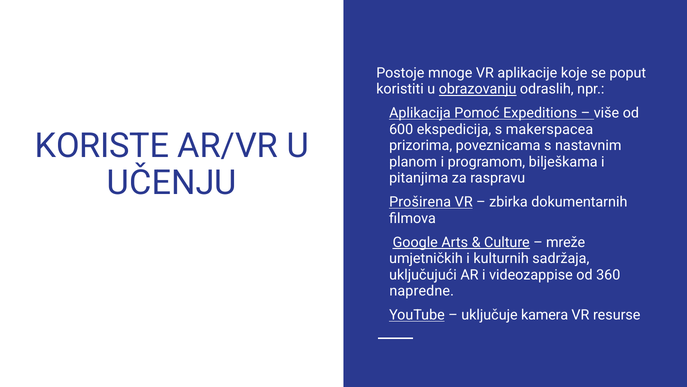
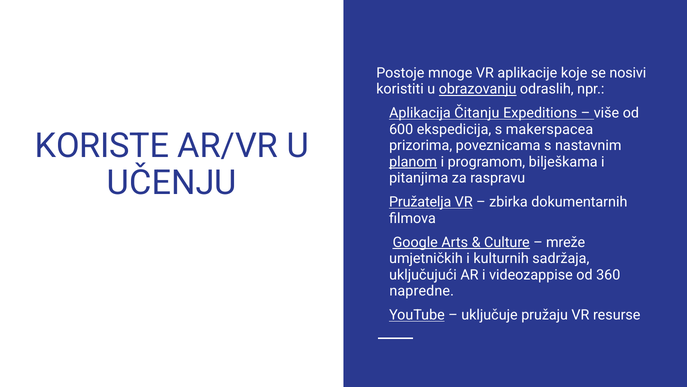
poput: poput -> nosivi
Pomoć: Pomoć -> Čitanju
planom underline: none -> present
Proširena: Proširena -> Pružatelja
kamera: kamera -> pružaju
